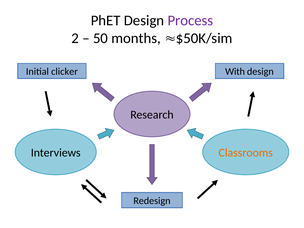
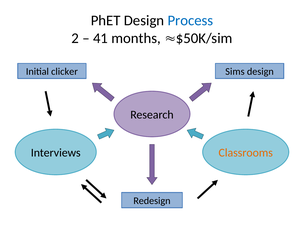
Process colour: purple -> blue
50: 50 -> 41
With: With -> Sims
